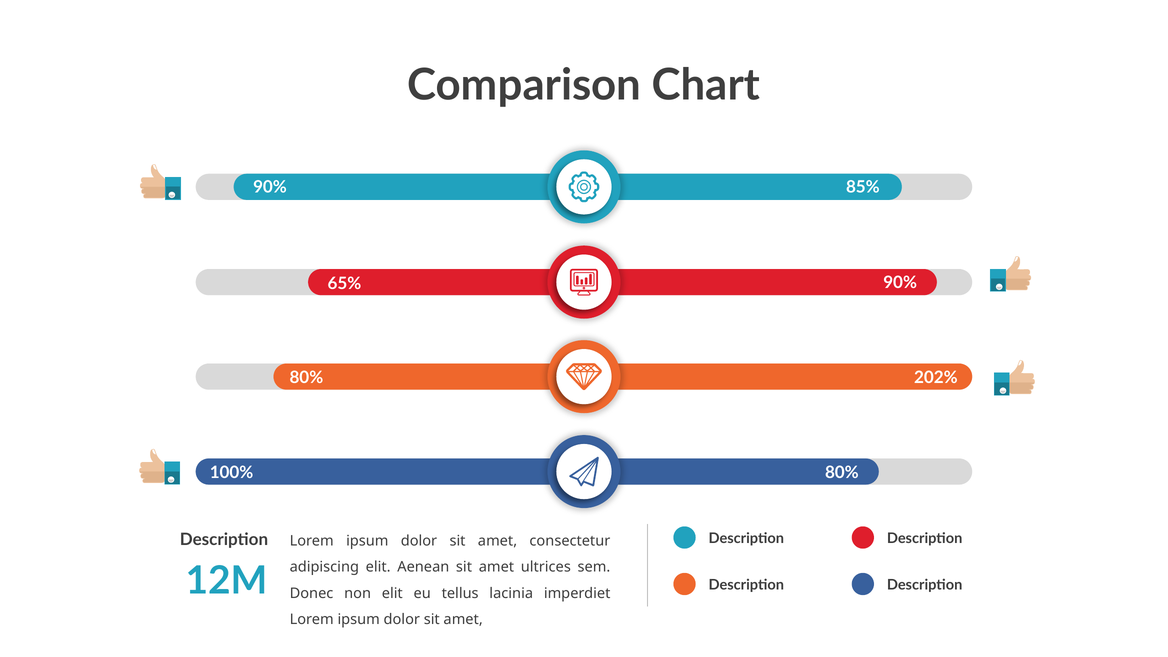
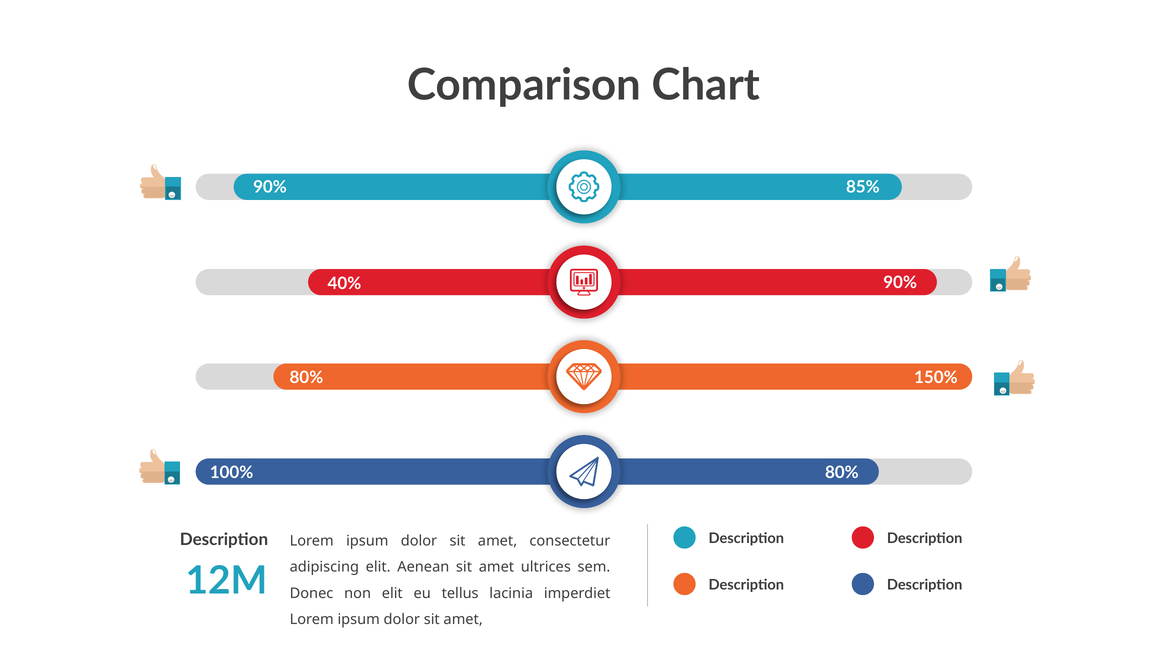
65%: 65% -> 40%
202%: 202% -> 150%
